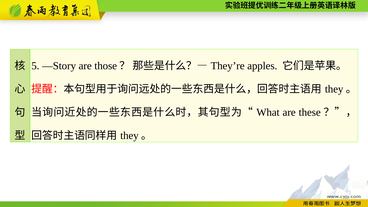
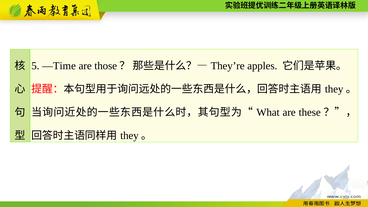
—Story: —Story -> —Time
